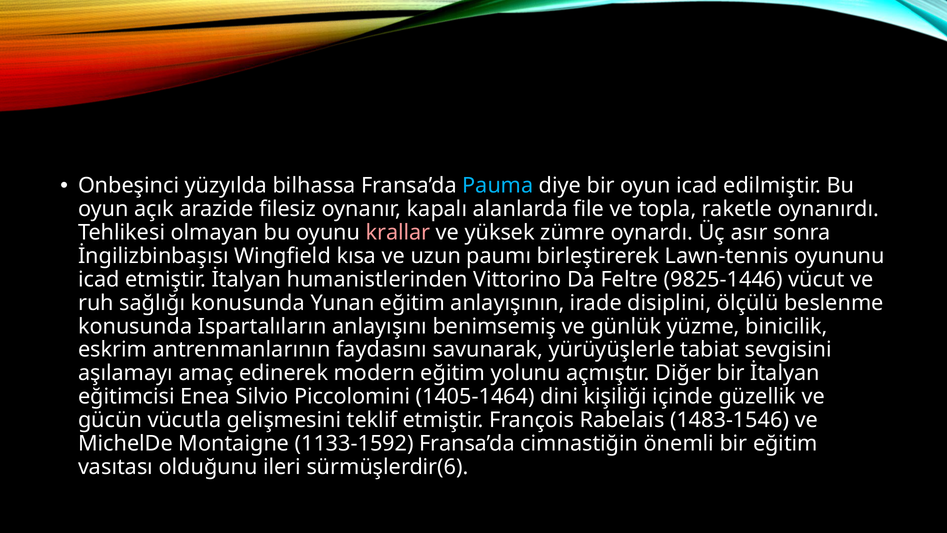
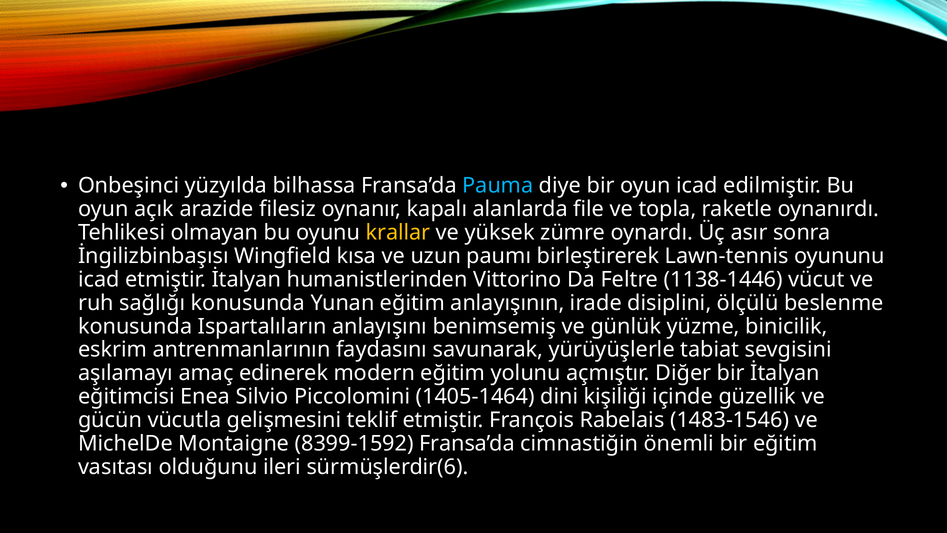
krallar colour: pink -> yellow
9825-1446: 9825-1446 -> 1138-1446
1133-1592: 1133-1592 -> 8399-1592
